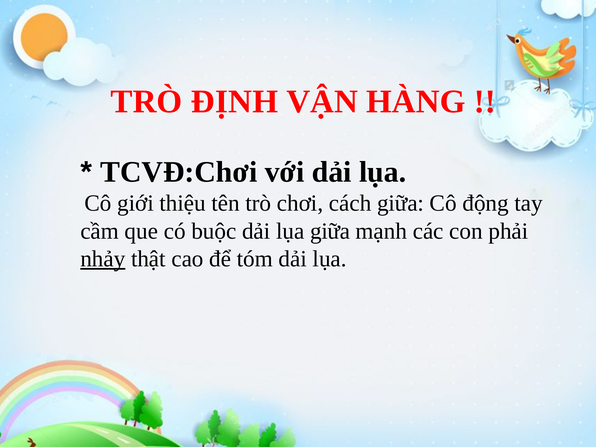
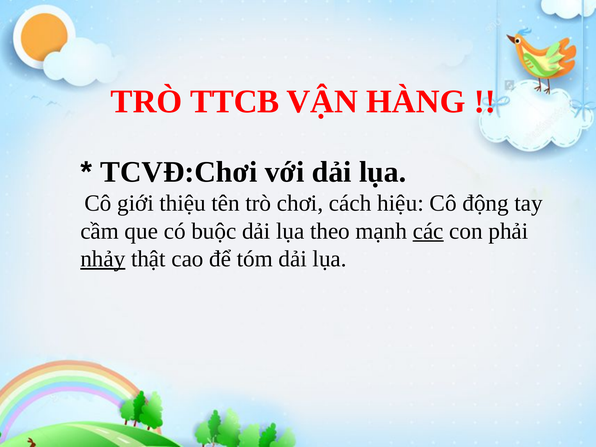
ĐỊNH: ĐỊNH -> TTCB
cách giữa: giữa -> hiệu
lụa giữa: giữa -> theo
các underline: none -> present
